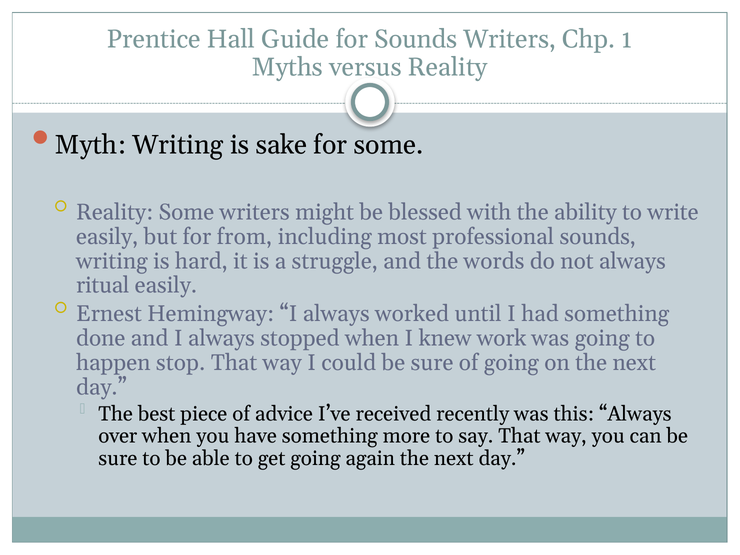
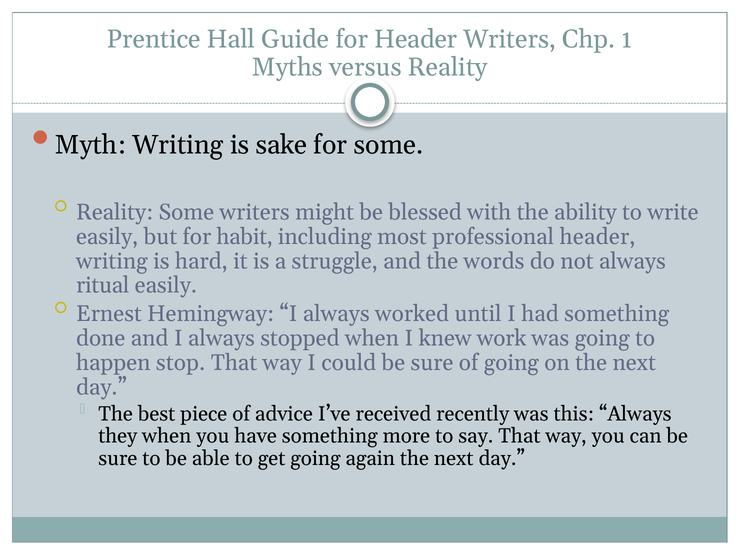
for Sounds: Sounds -> Header
from: from -> habit
professional sounds: sounds -> header
over: over -> they
